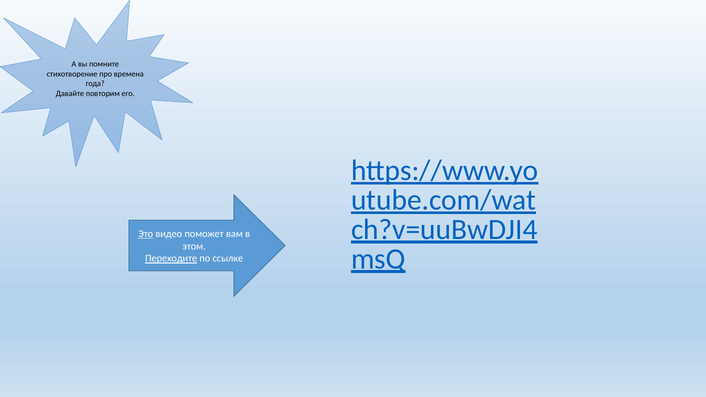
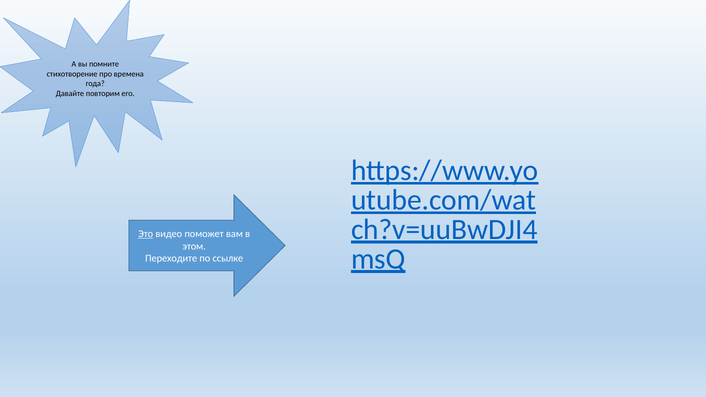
Переходите underline: present -> none
